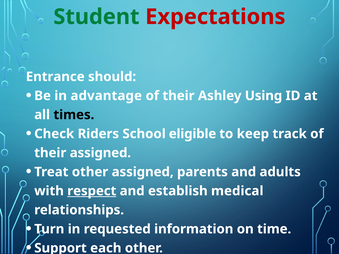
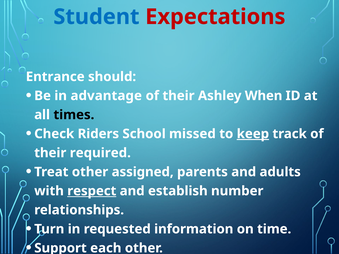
Student colour: green -> blue
Using: Using -> When
eligible: eligible -> missed
keep underline: none -> present
their assigned: assigned -> required
medical: medical -> number
